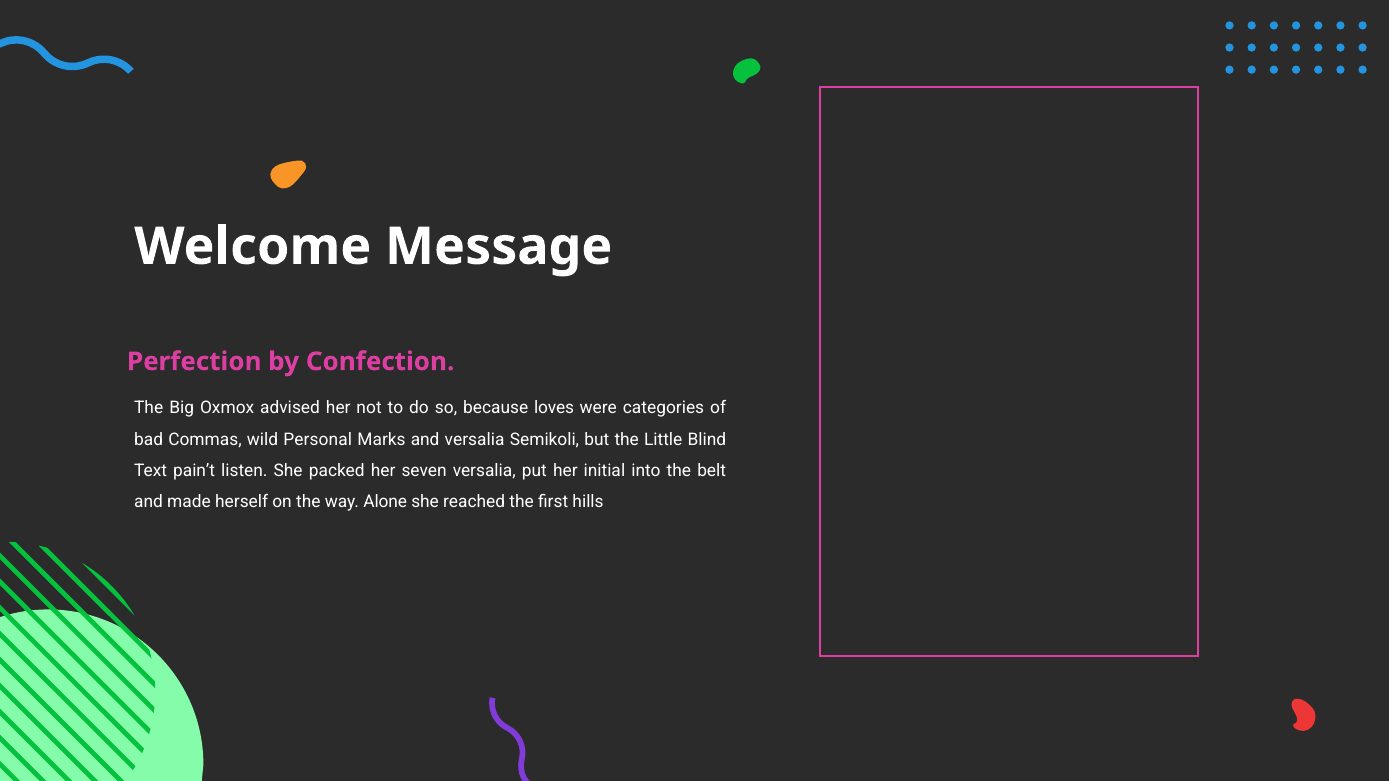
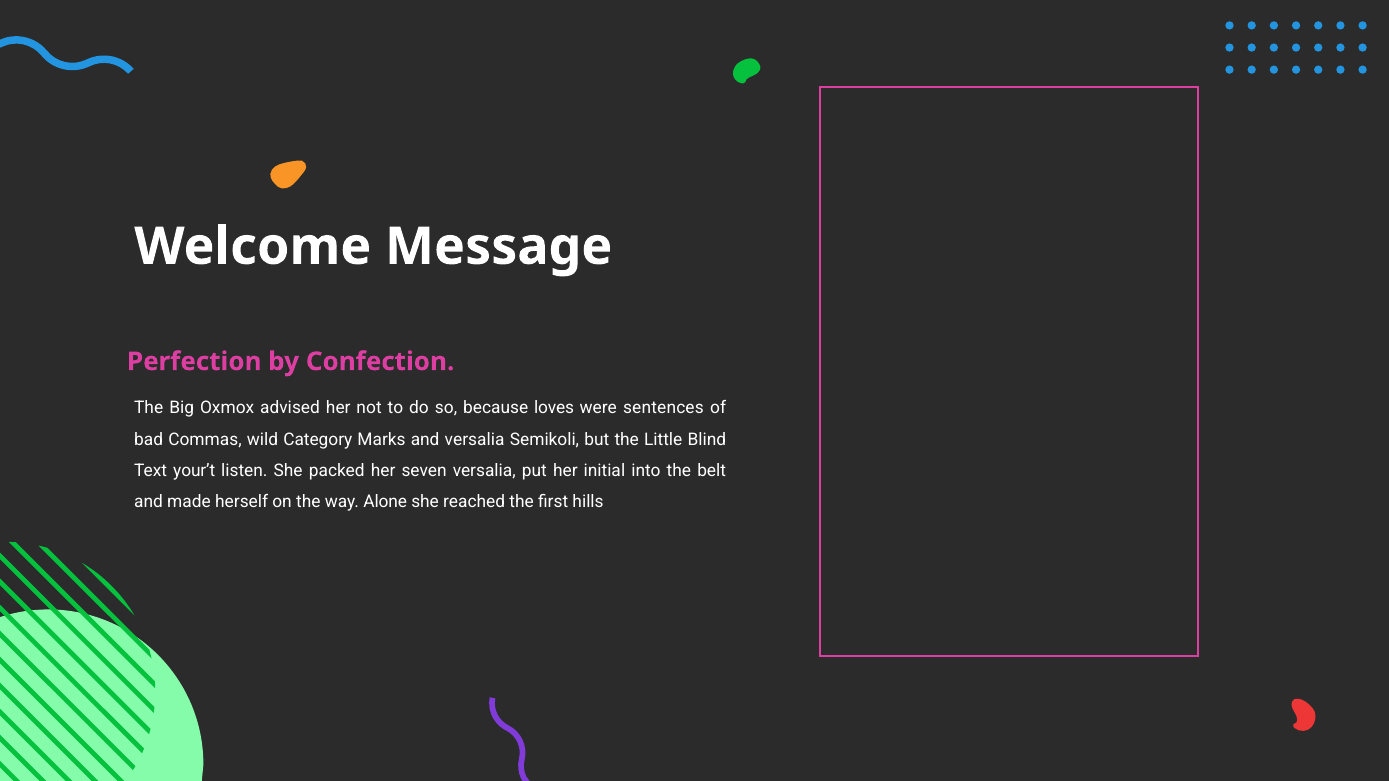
categories: categories -> sentences
Personal: Personal -> Category
pain’t: pain’t -> your’t
